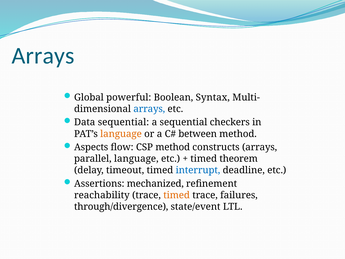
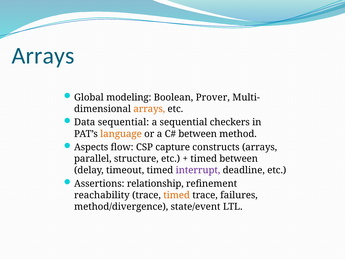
powerful: powerful -> modeling
Syntax: Syntax -> Prover
arrays at (149, 109) colour: blue -> orange
CSP method: method -> capture
parallel language: language -> structure
timed theorem: theorem -> between
interrupt colour: blue -> purple
mechanized: mechanized -> relationship
through/divergence: through/divergence -> method/divergence
